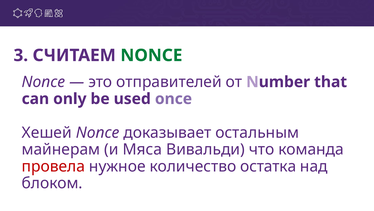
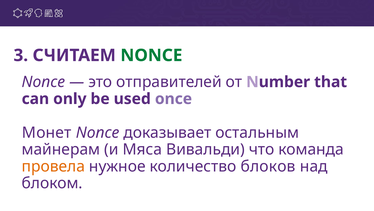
Хешей: Хешей -> Монет
провела colour: red -> orange
остатка: остатка -> блоков
